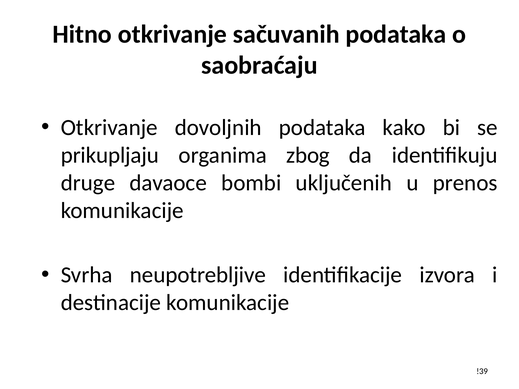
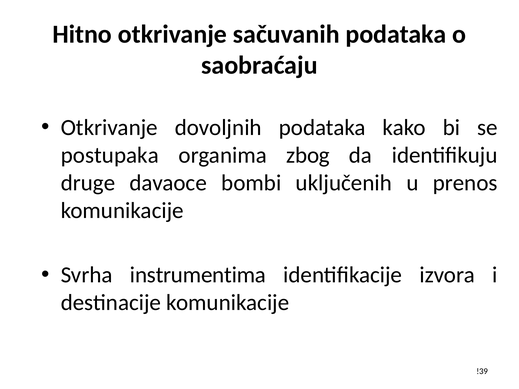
prikupljaju: prikupljaju -> postupaka
neupotrebljive: neupotrebljive -> instrumentima
